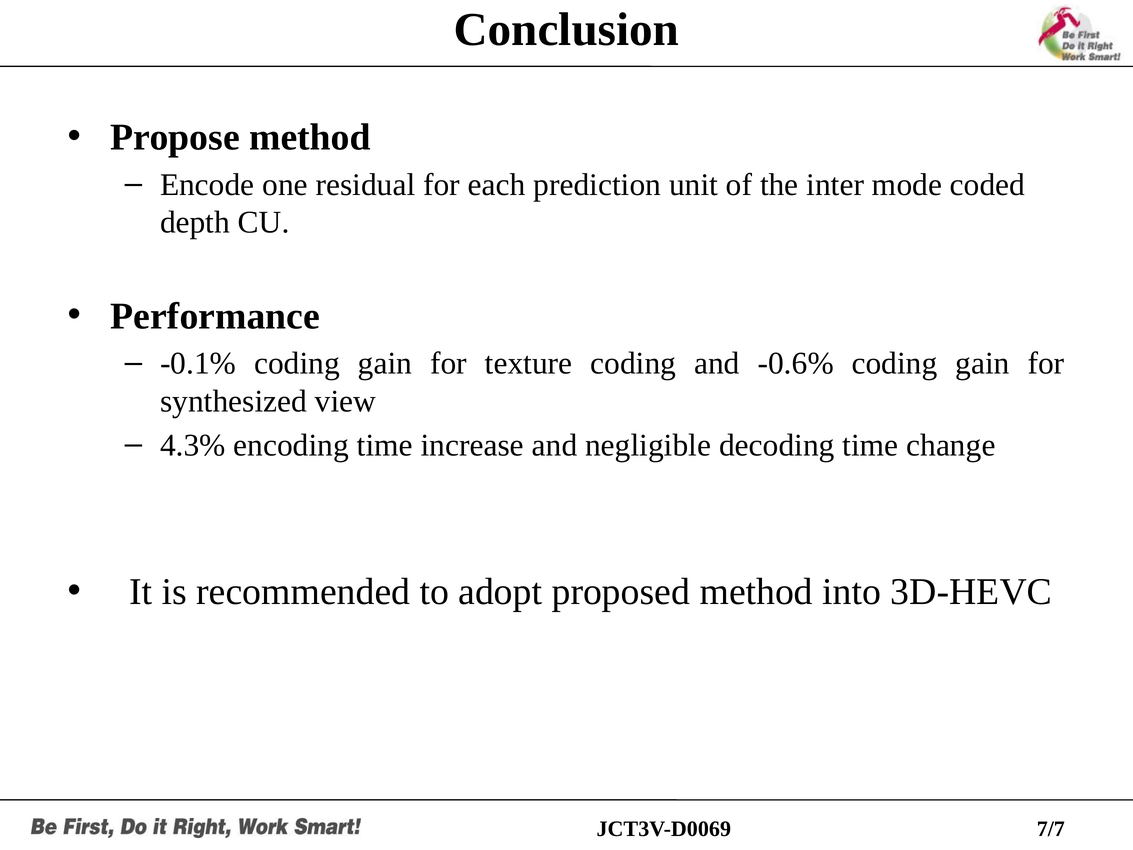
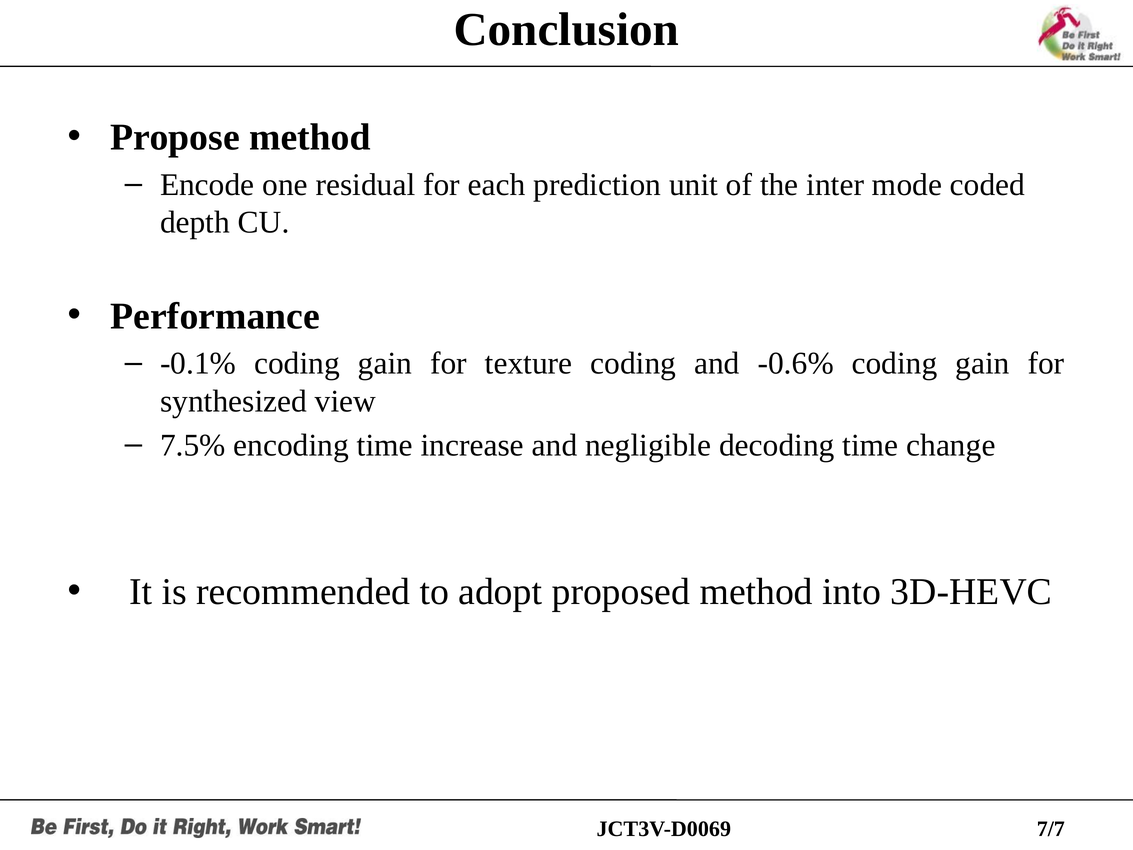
4.3%: 4.3% -> 7.5%
